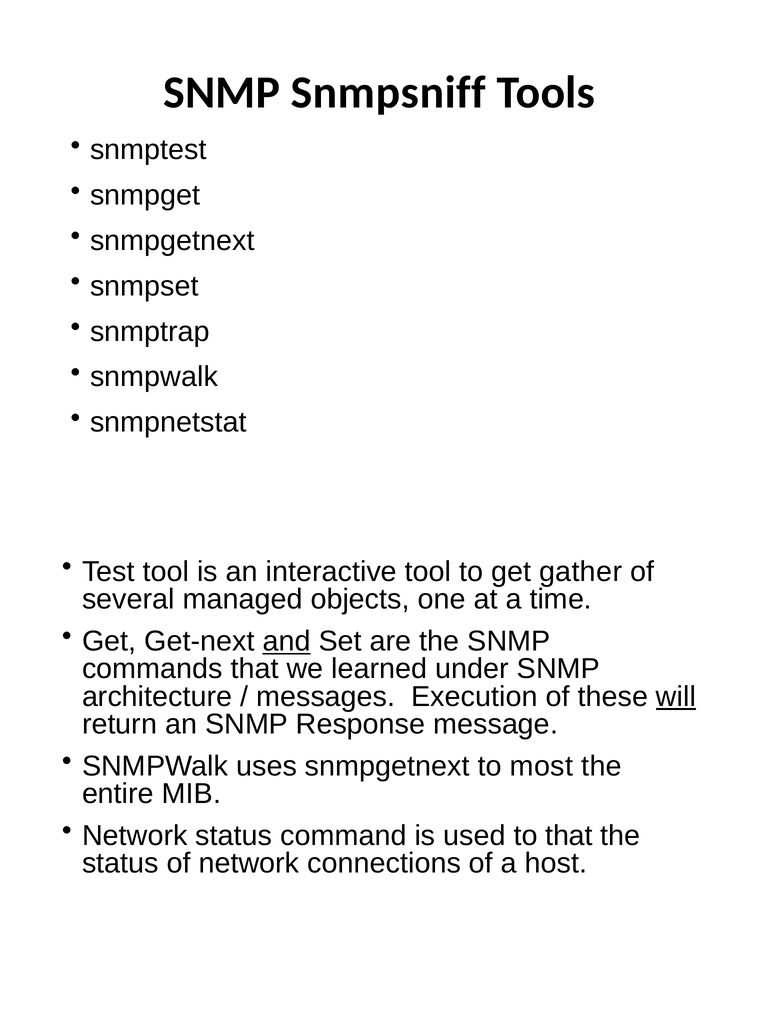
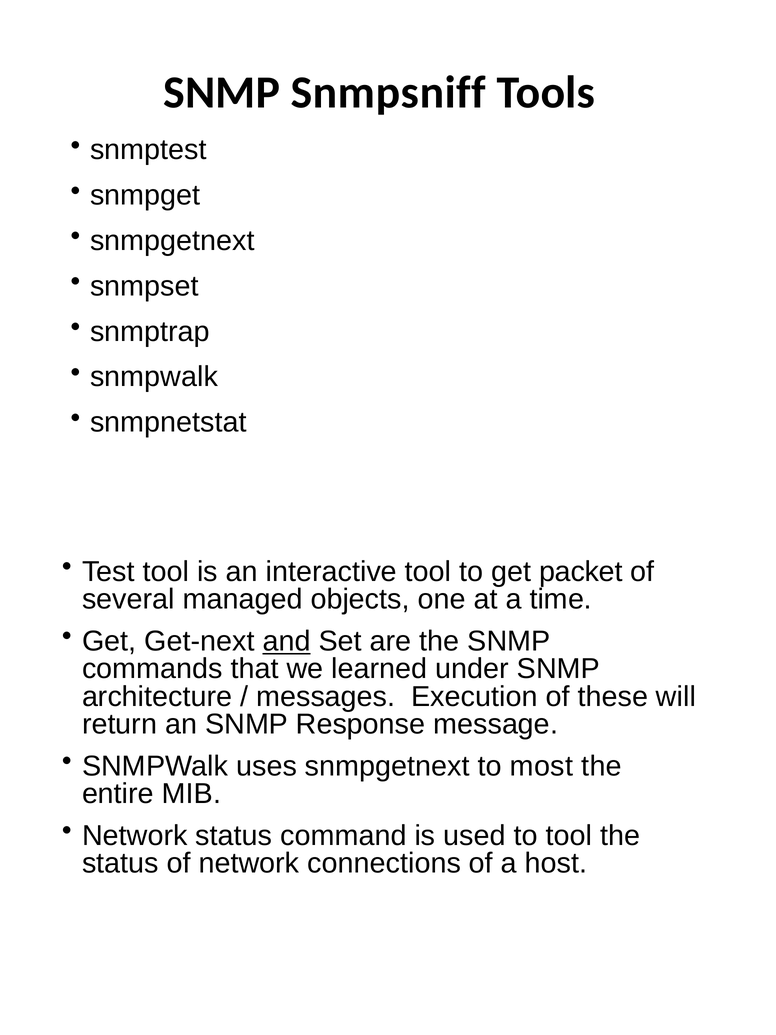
gather: gather -> packet
will underline: present -> none
to that: that -> tool
